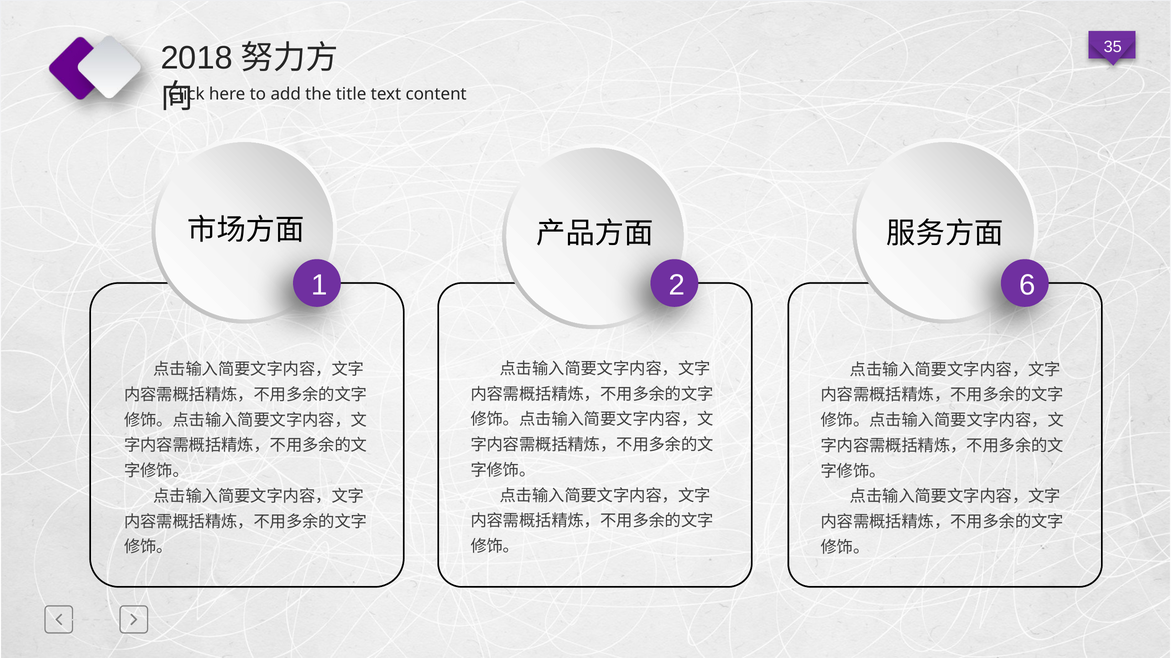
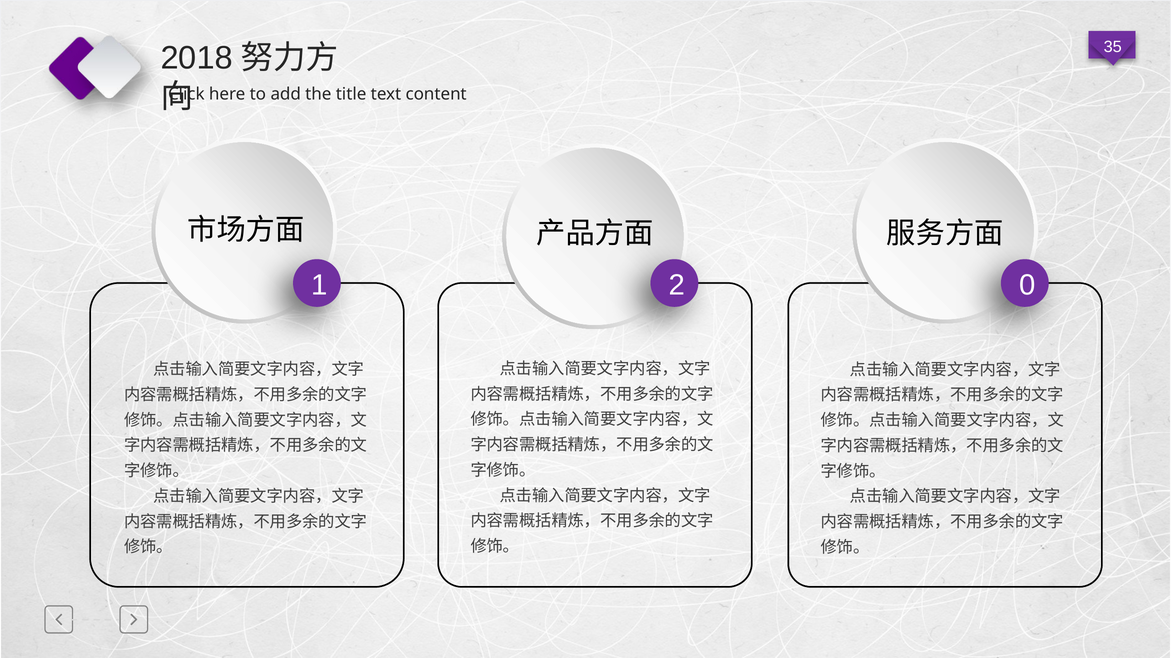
6: 6 -> 0
